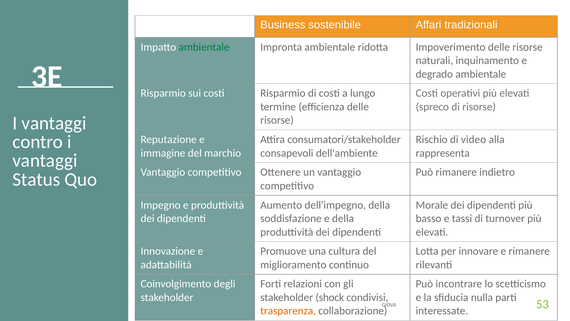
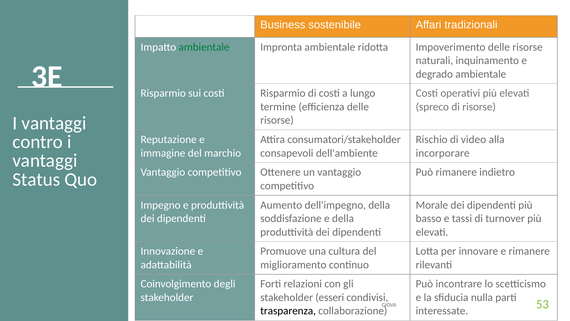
rappresenta: rappresenta -> incorporare
shock: shock -> esseri
trasparenza colour: orange -> black
